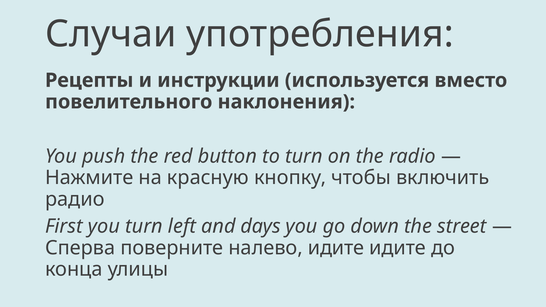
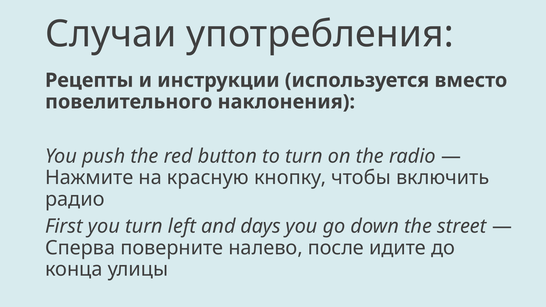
налево идите: идите -> после
